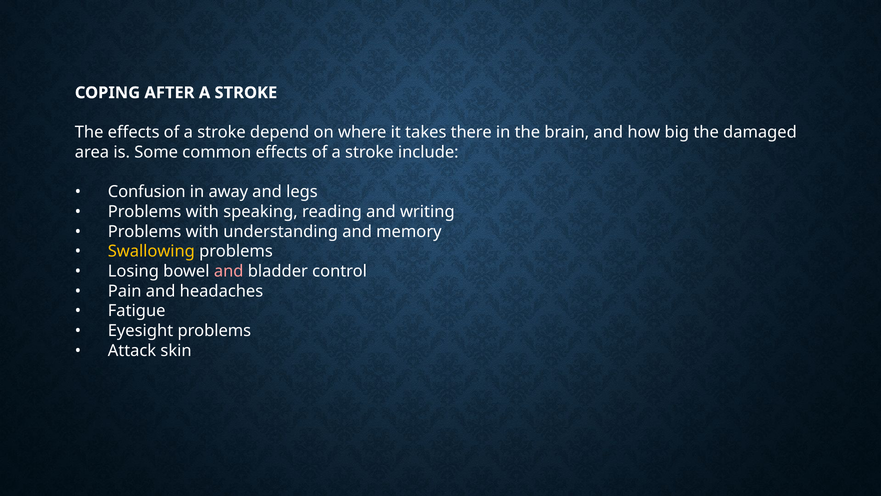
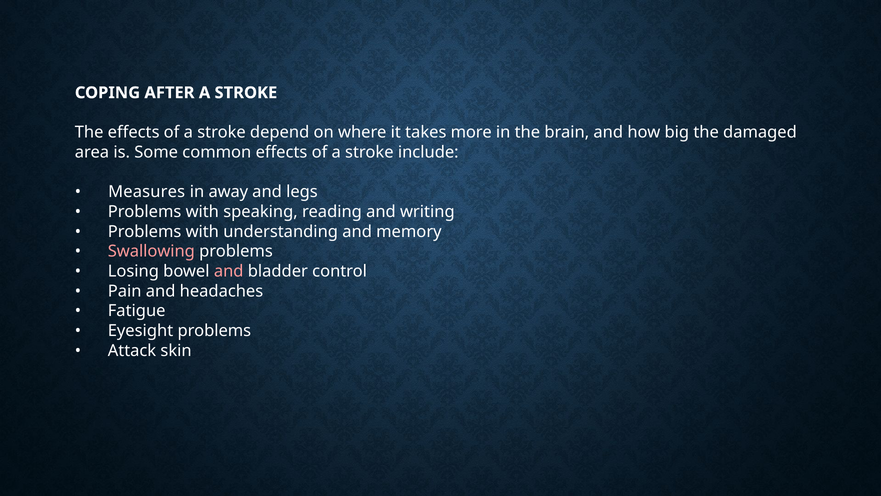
there: there -> more
Confusion: Confusion -> Measures
Swallowing colour: yellow -> pink
